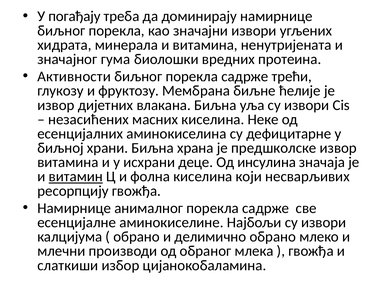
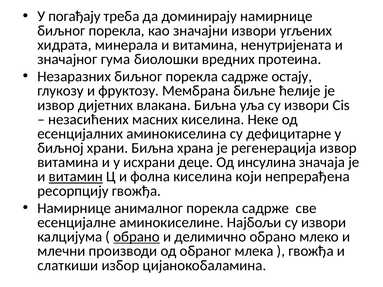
Активности: Активности -> Незаразних
трећи: трећи -> остају
предшколске: предшколске -> регенерација
несварљивих: несварљивих -> непрерађена
обрано at (137, 237) underline: none -> present
